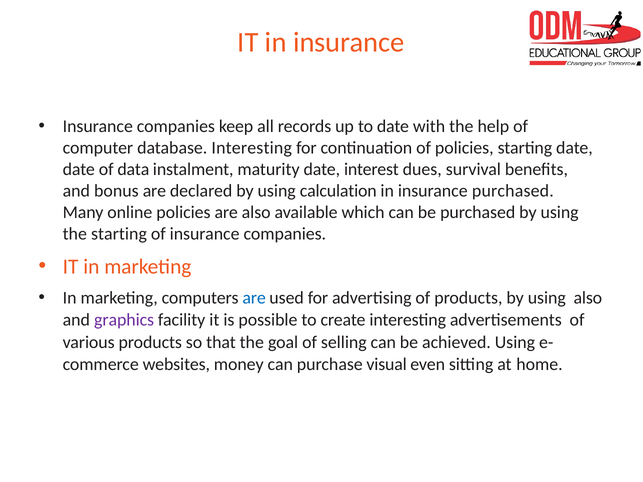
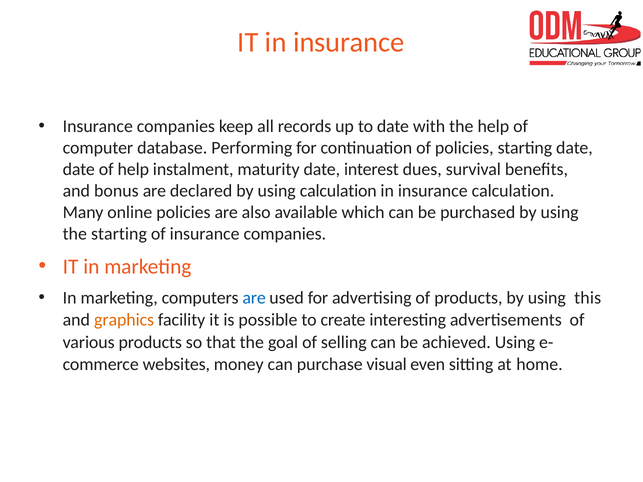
database Interesting: Interesting -> Performing
of data: data -> help
insurance purchased: purchased -> calculation
using also: also -> this
graphics colour: purple -> orange
